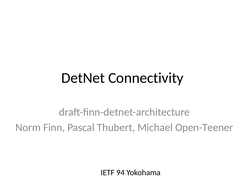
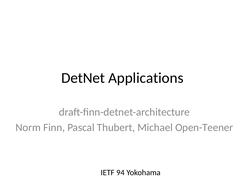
Connectivity: Connectivity -> Applications
